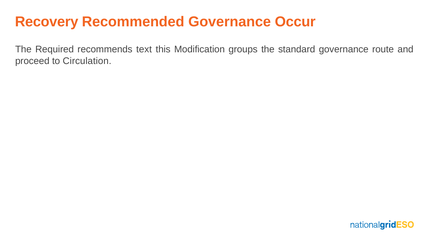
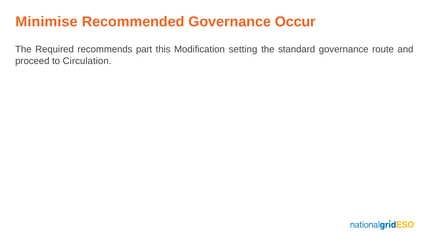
Recovery: Recovery -> Minimise
text: text -> part
groups: groups -> setting
